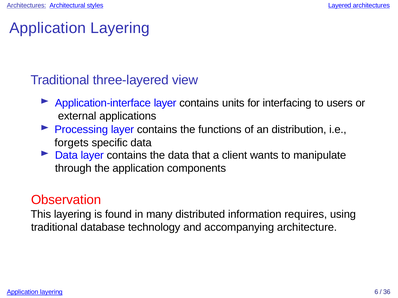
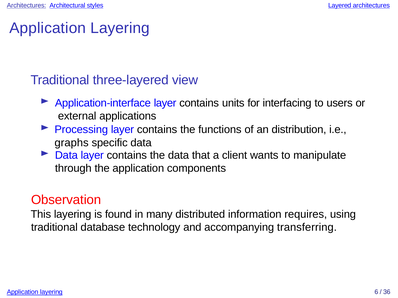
forgets: forgets -> graphs
architecture: architecture -> transferring
